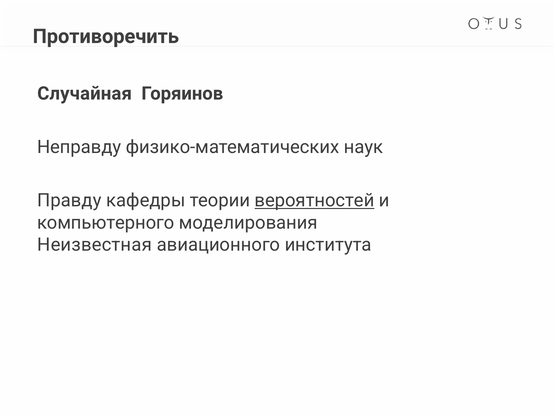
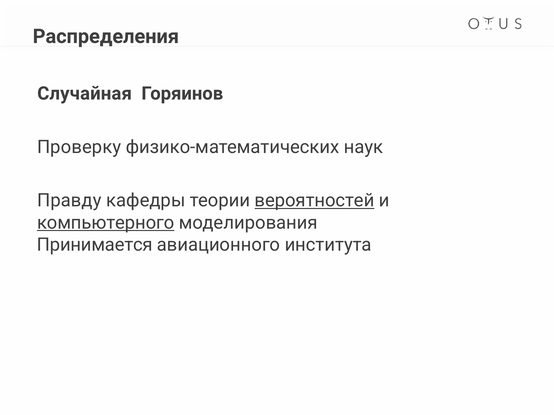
Противоречить: Противоречить -> Распределения
Неправду: Неправду -> Проверку
компьютерного underline: none -> present
Неизвестная: Неизвестная -> Принимается
